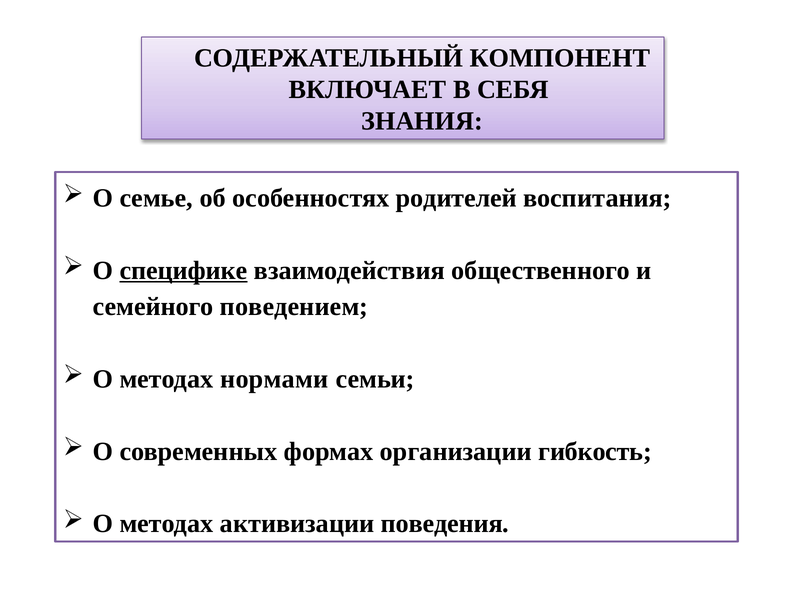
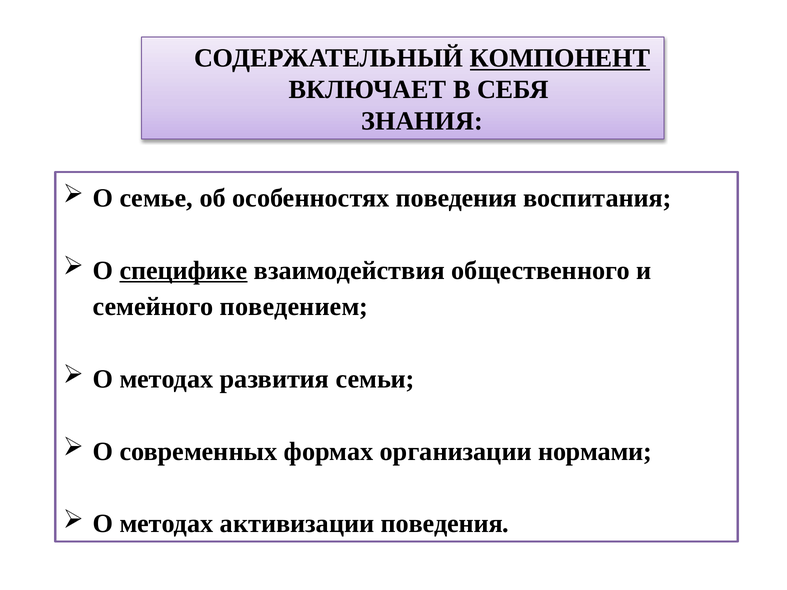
КОМПОНЕНТ underline: none -> present
особенностях родителей: родителей -> поведения
нормами: нормами -> развития
гибкость: гибкость -> нормами
